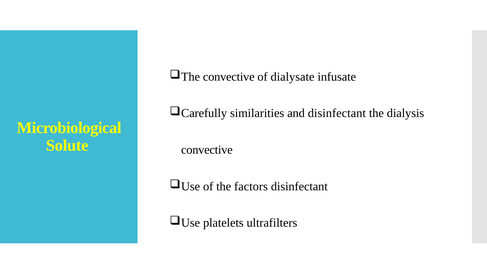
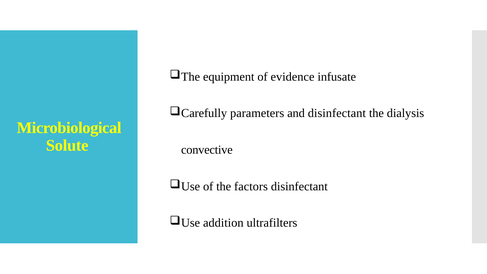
convective at (229, 77): convective -> equipment
dialysate: dialysate -> evidence
similarities: similarities -> parameters
platelets: platelets -> addition
